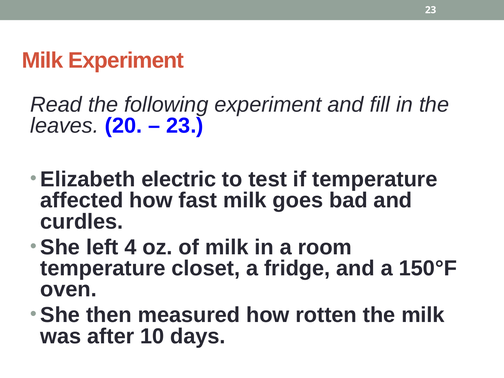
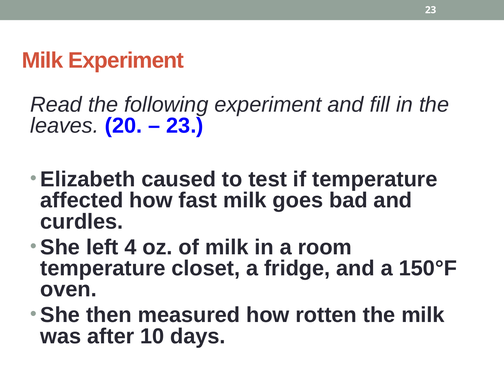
electric: electric -> caused
